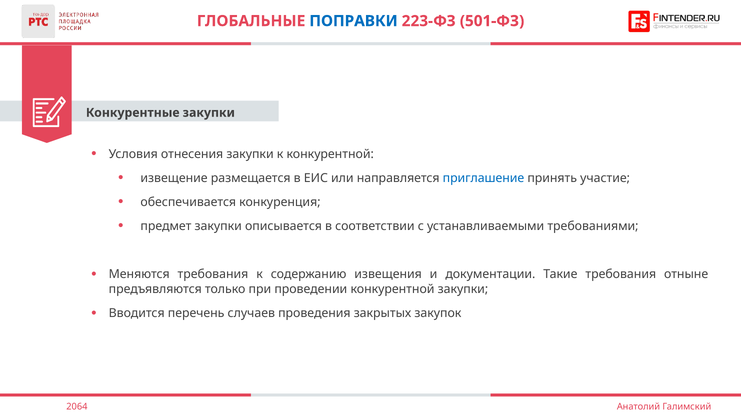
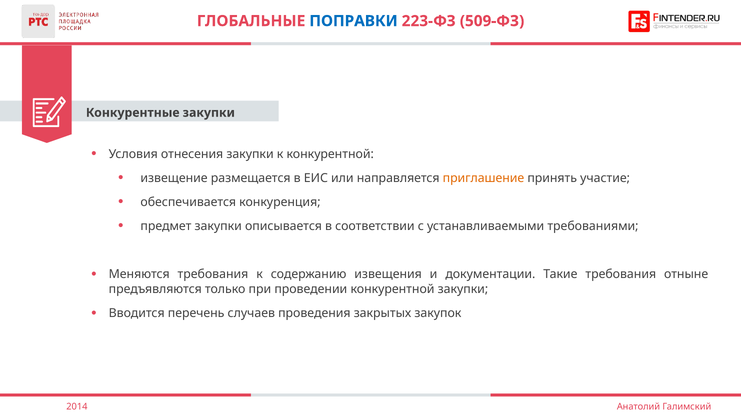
501-ФЗ: 501-ФЗ -> 509-ФЗ
приглашение colour: blue -> orange
2064: 2064 -> 2014
